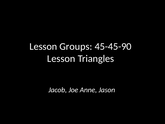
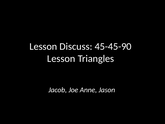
Groups: Groups -> Discuss
